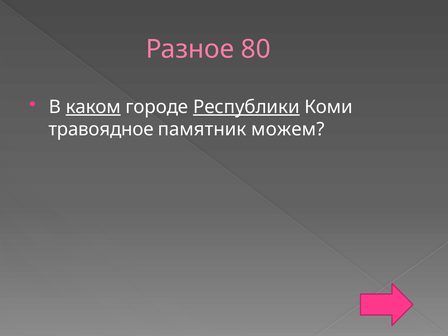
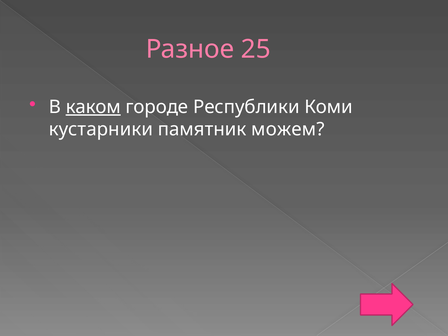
80: 80 -> 25
Республики underline: present -> none
травоядное: травоядное -> кустарники
